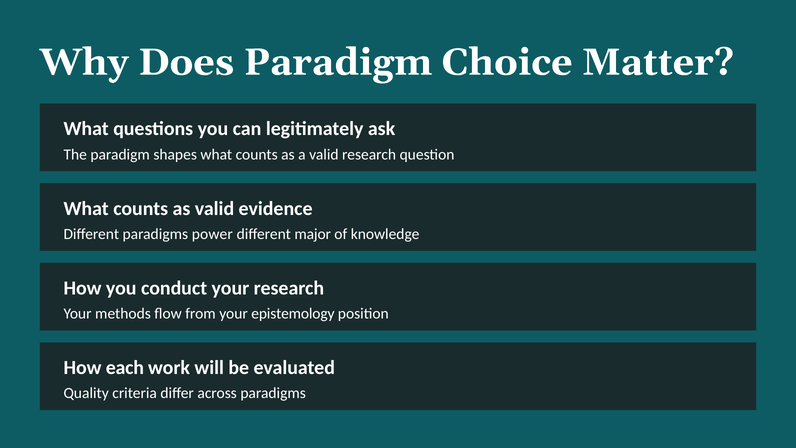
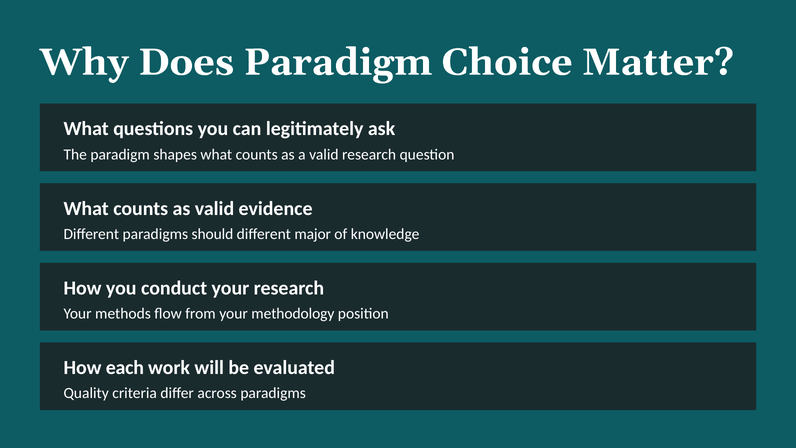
power: power -> should
epistemology: epistemology -> methodology
